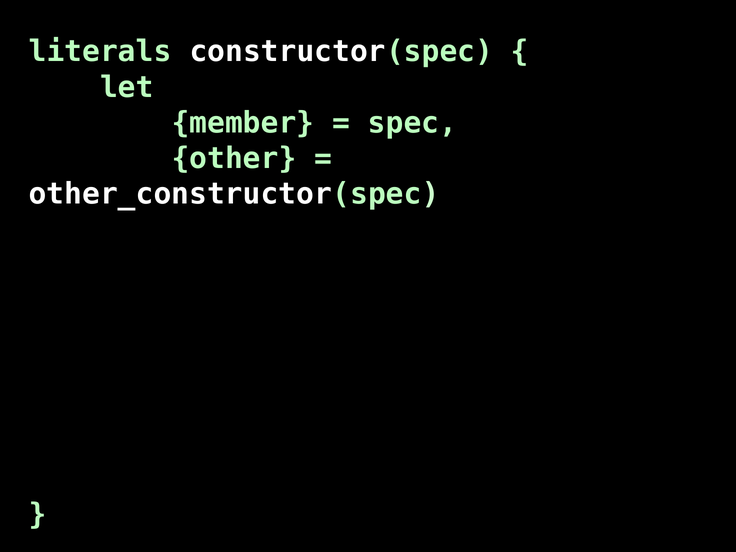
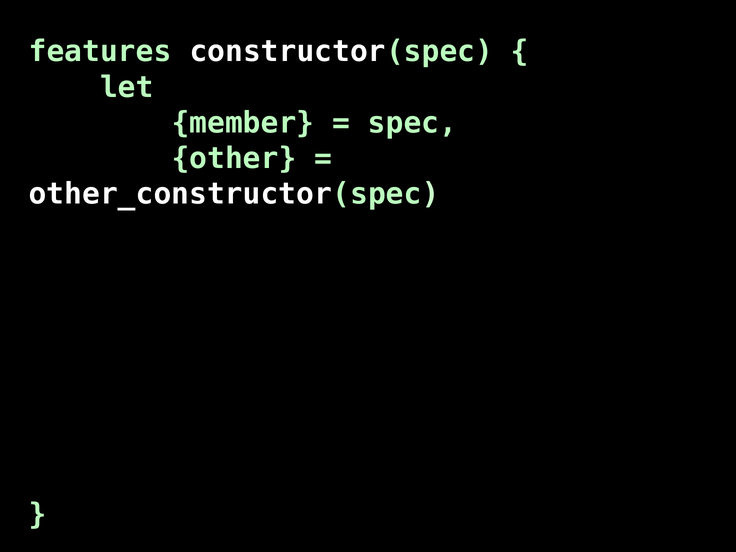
literals: literals -> features
